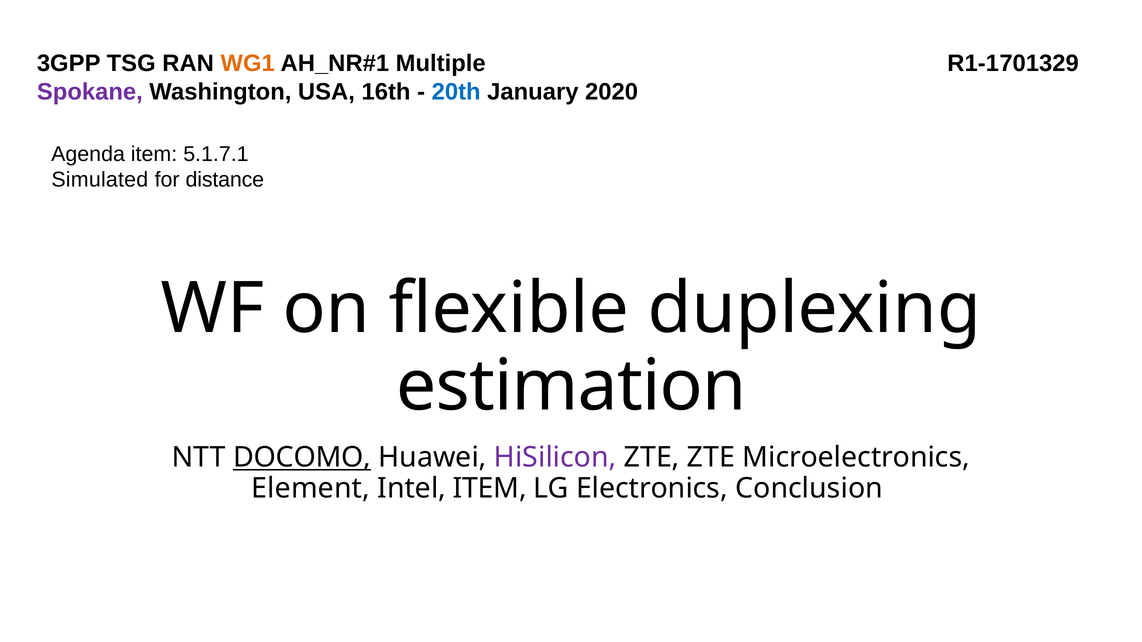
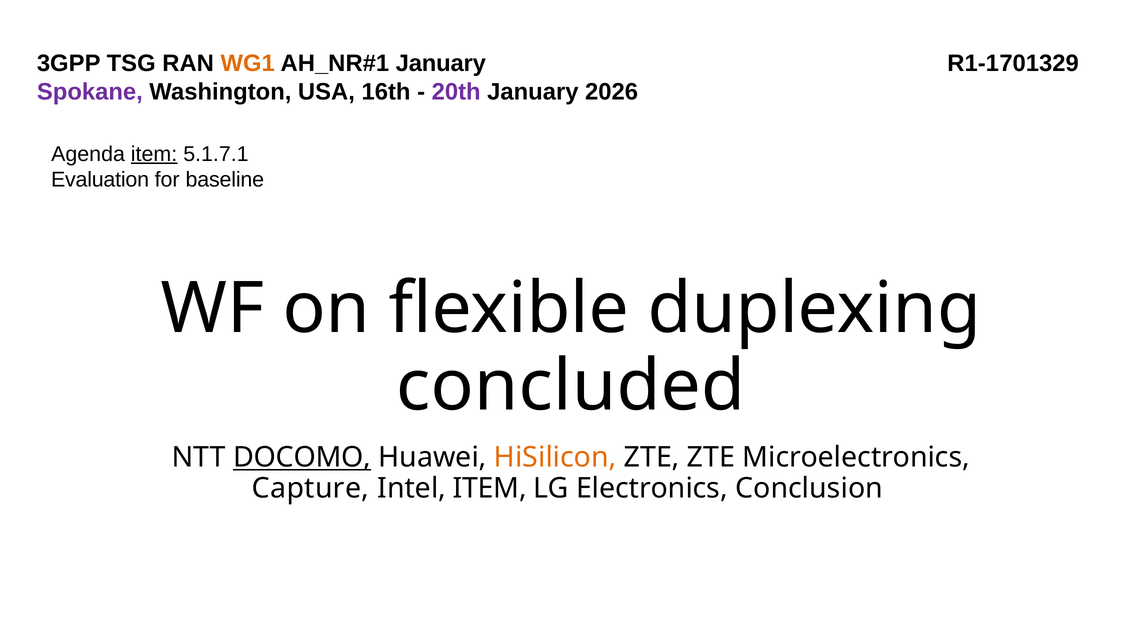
Multiple at (441, 63): Multiple -> January
20th colour: blue -> purple
2020: 2020 -> 2026
item at (154, 154) underline: none -> present
Simulated: Simulated -> Evaluation
distance: distance -> baseline
estimation: estimation -> concluded
HiSilicon colour: purple -> orange
Element: Element -> Capture
